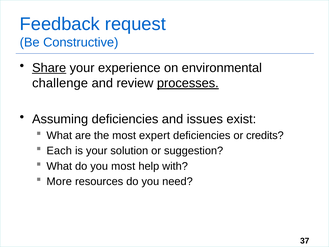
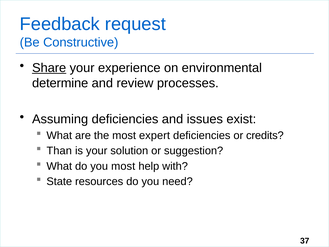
challenge: challenge -> determine
processes underline: present -> none
Each: Each -> Than
More: More -> State
